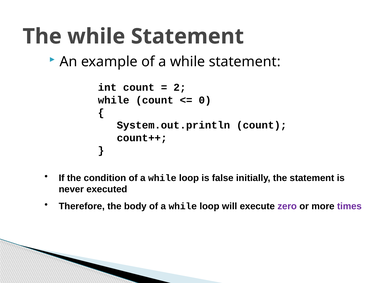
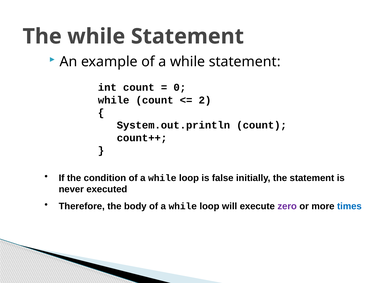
2: 2 -> 0
0: 0 -> 2
times colour: purple -> blue
